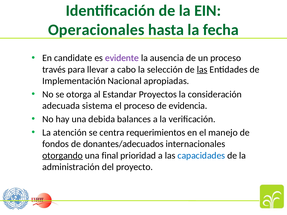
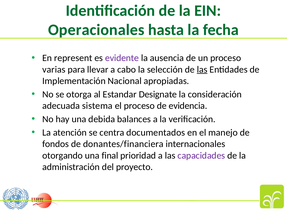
candidate: candidate -> represent
través: través -> varias
Proyectos: Proyectos -> Designate
requerimientos: requerimientos -> documentados
donantes/adecuados: donantes/adecuados -> donantes/financiera
otorgando underline: present -> none
capacidades colour: blue -> purple
